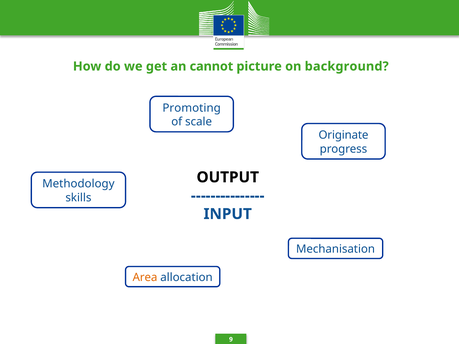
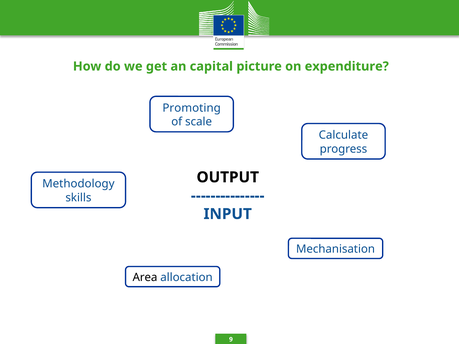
cannot: cannot -> capital
background: background -> expenditure
Originate: Originate -> Calculate
Area colour: orange -> black
